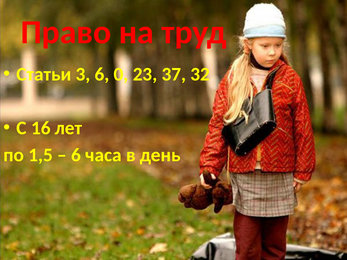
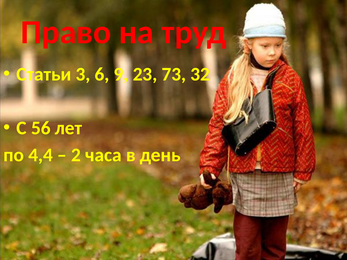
0: 0 -> 9
37: 37 -> 73
16: 16 -> 56
1,5: 1,5 -> 4,4
6 at (76, 155): 6 -> 2
